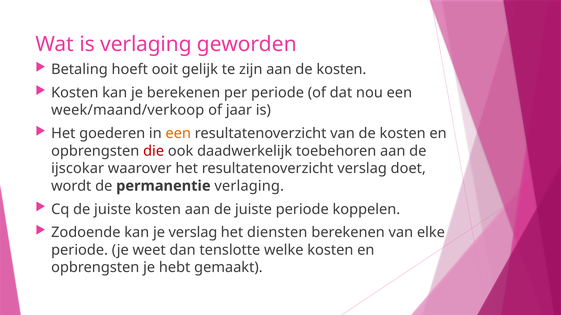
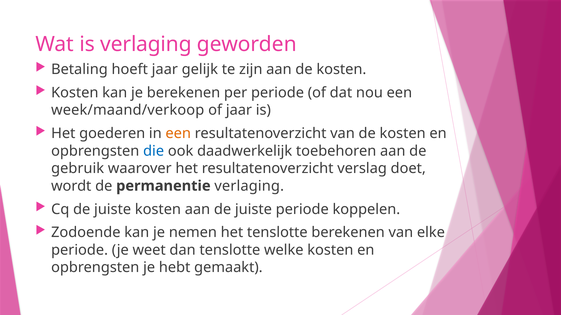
hoeft ooit: ooit -> jaar
die colour: red -> blue
ijscokar: ijscokar -> gebruik
je verslag: verslag -> nemen
het diensten: diensten -> tenslotte
